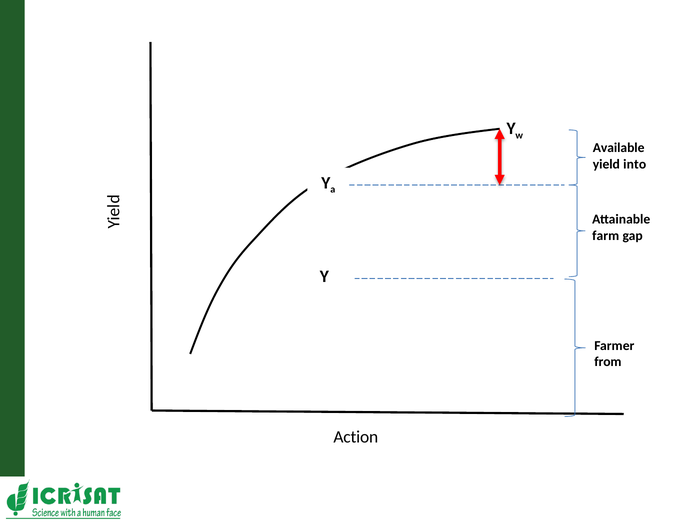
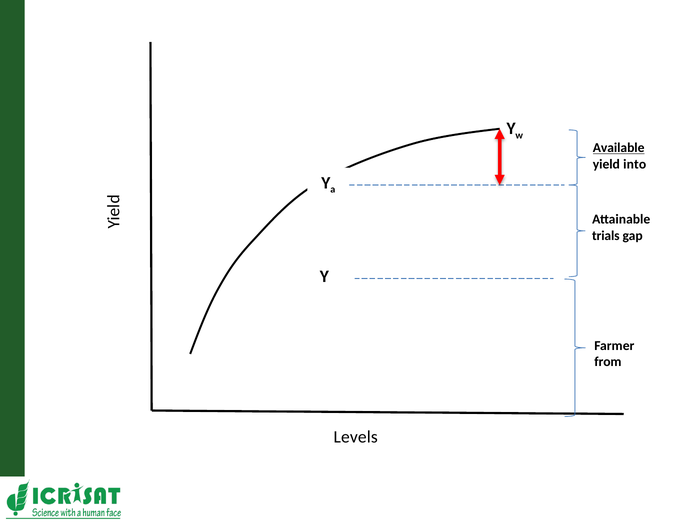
Available underline: none -> present
farm: farm -> trials
Action: Action -> Levels
